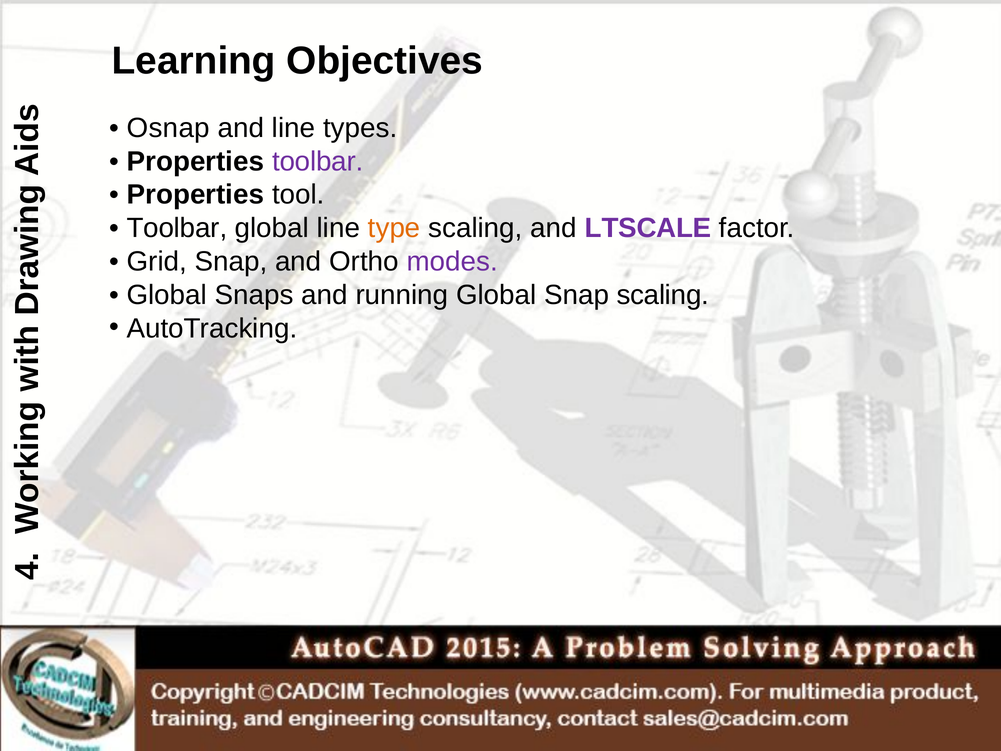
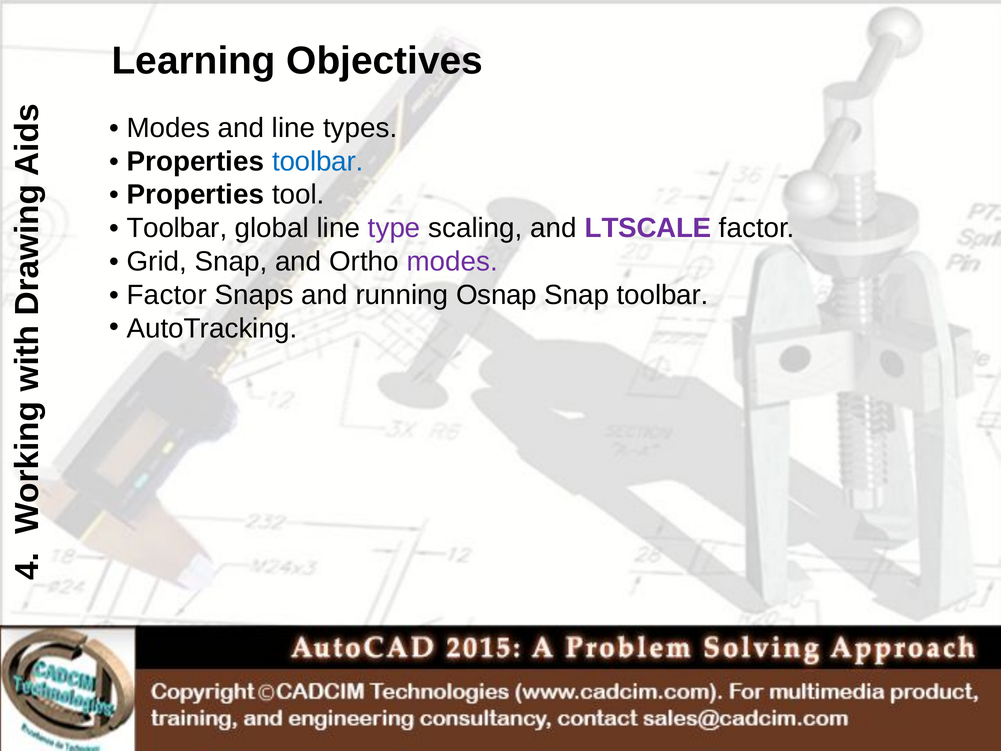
Osnap at (168, 128): Osnap -> Modes
toolbar at (318, 161) colour: purple -> blue
type colour: orange -> purple
Global at (167, 295): Global -> Factor
running Global: Global -> Osnap
Snap scaling: scaling -> toolbar
